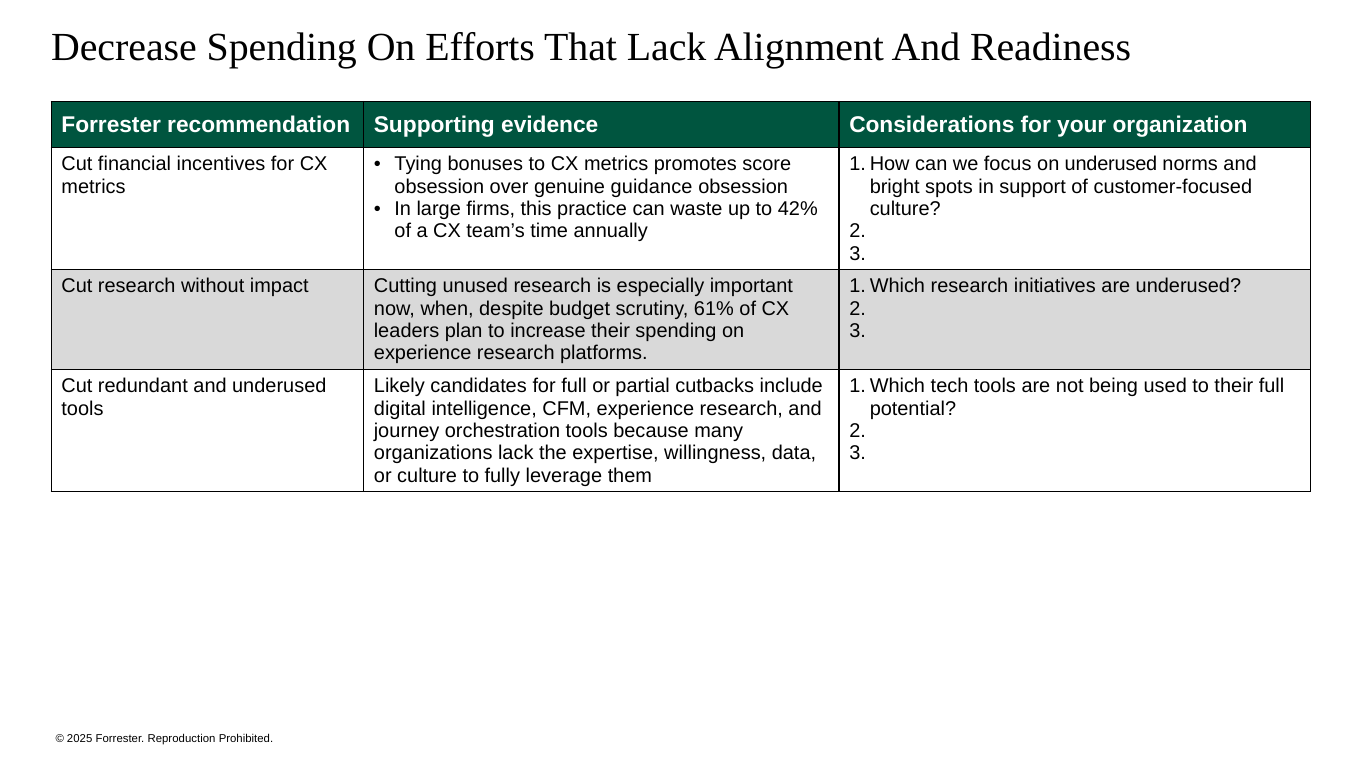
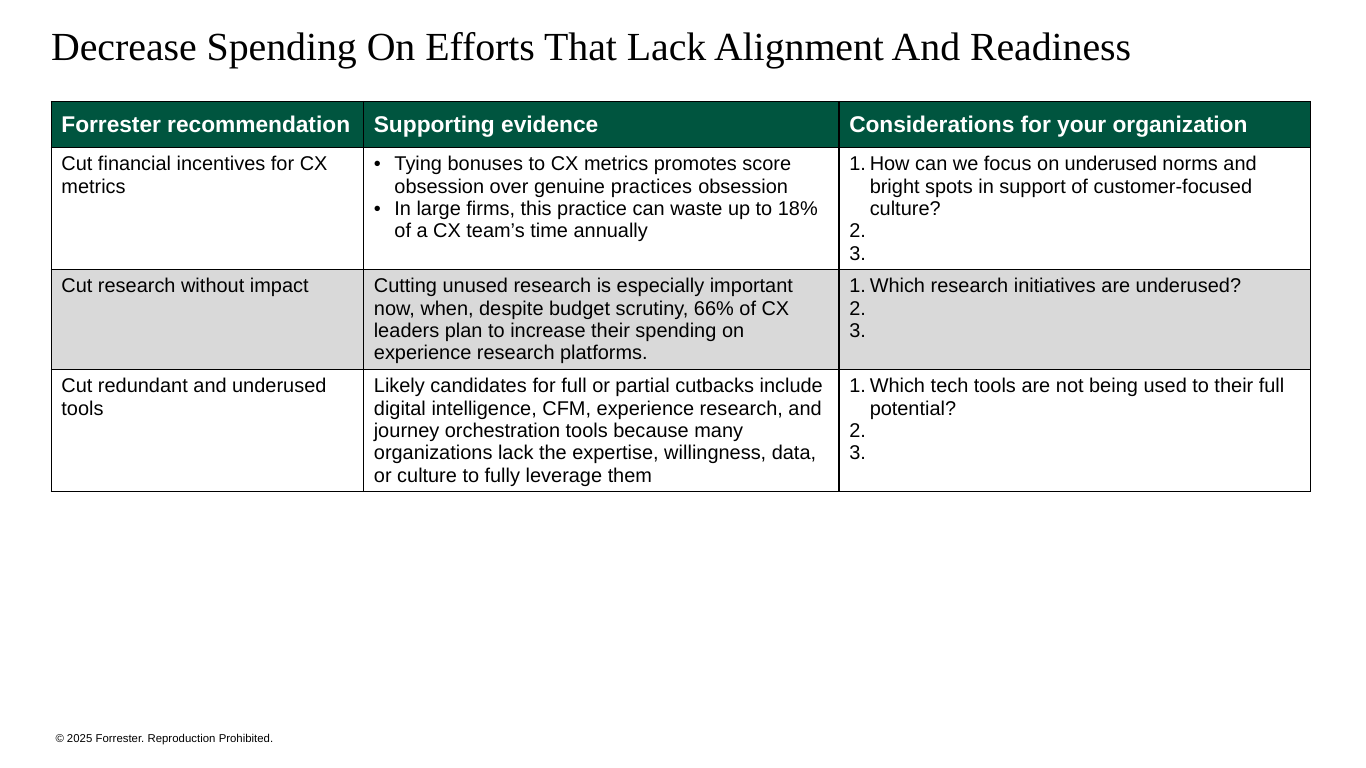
guidance: guidance -> practices
42%: 42% -> 18%
61%: 61% -> 66%
